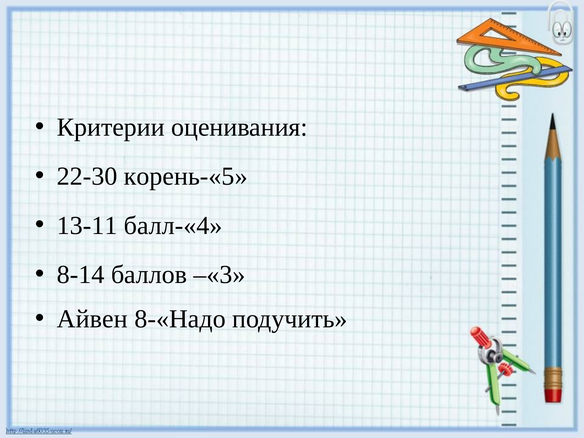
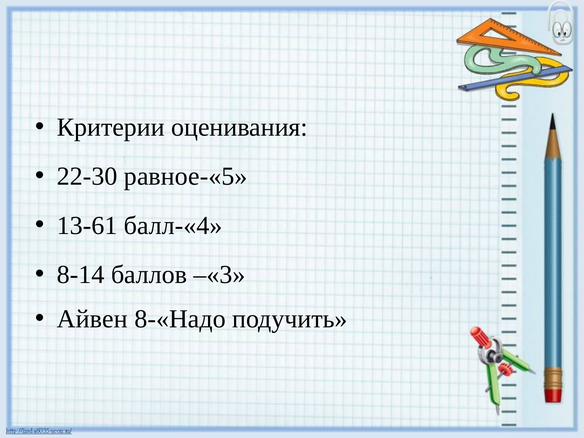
корень-«5: корень-«5 -> равное-«5
13-11: 13-11 -> 13-61
